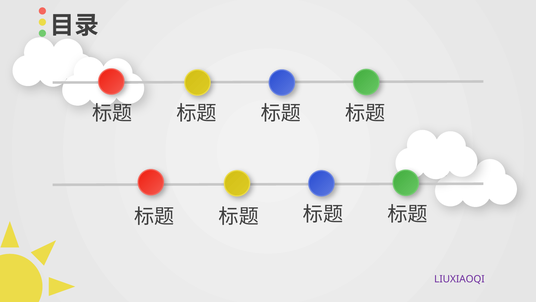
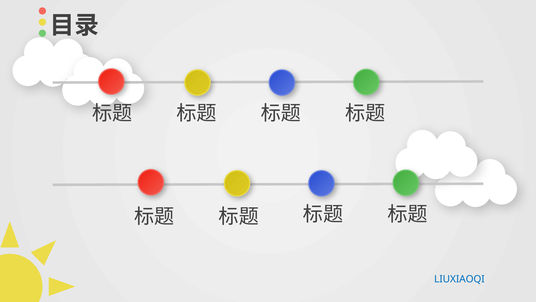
LIUXIAOQI colour: purple -> blue
